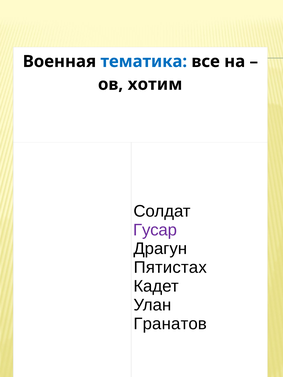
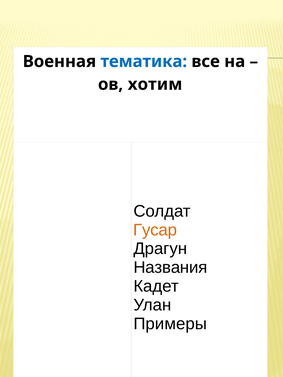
Гусар colour: purple -> orange
Пятистах: Пятистах -> Названия
Гранатов: Гранатов -> Примеры
